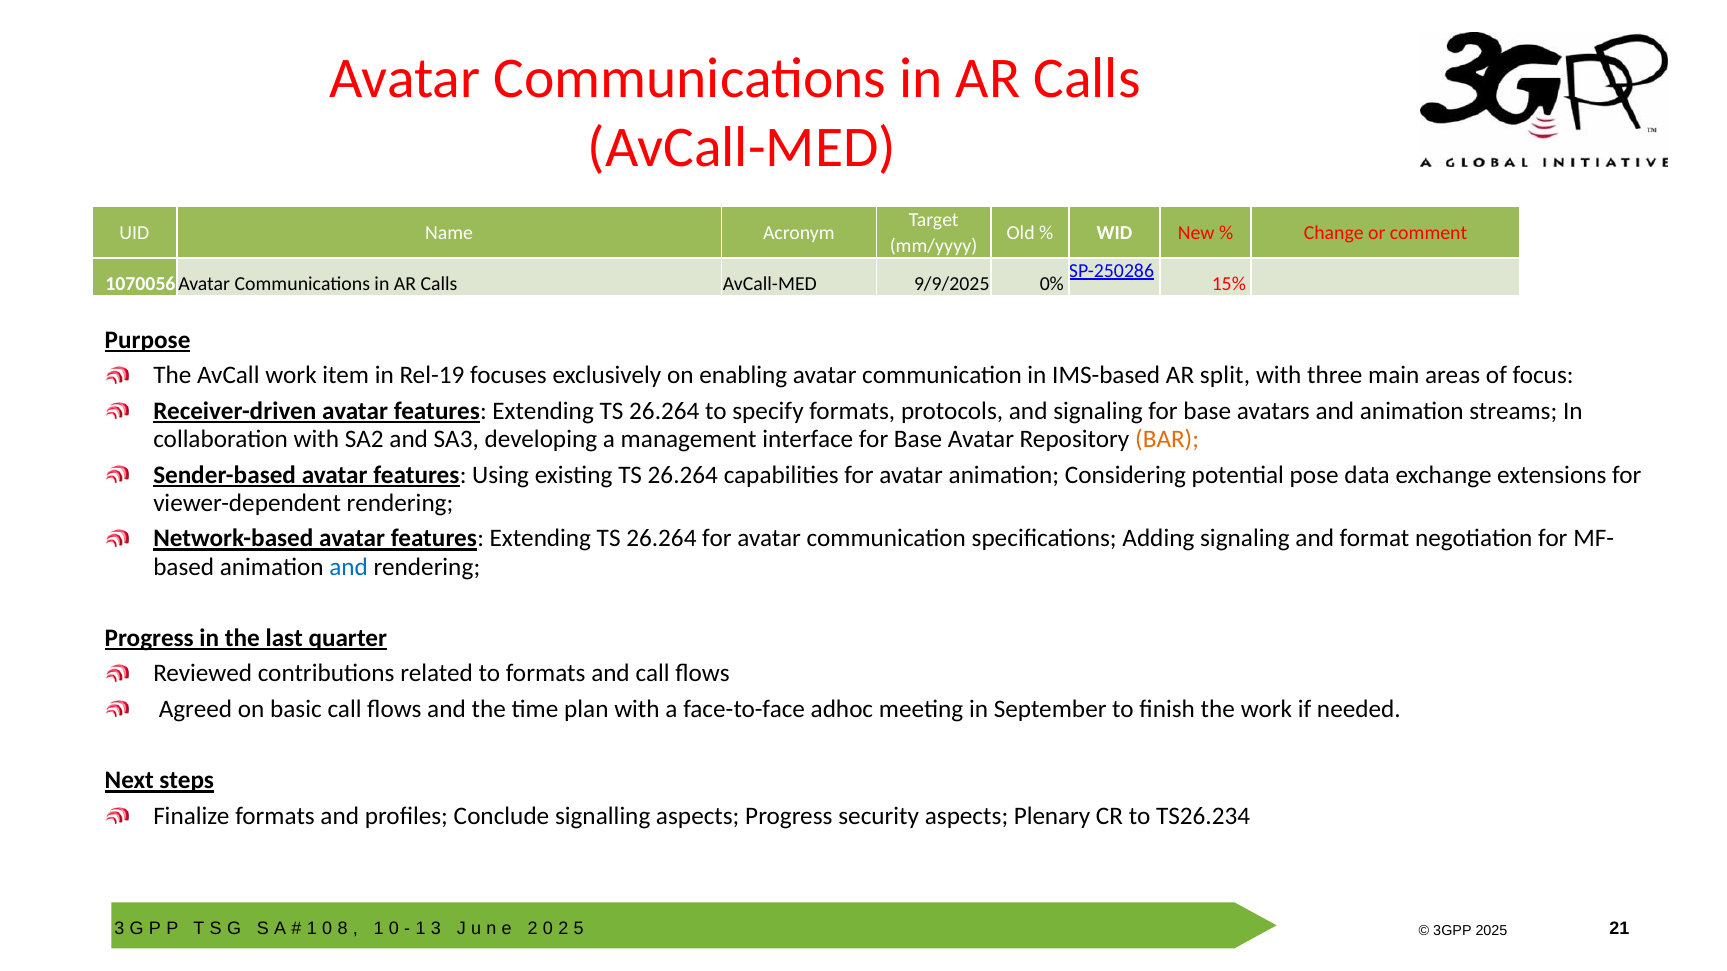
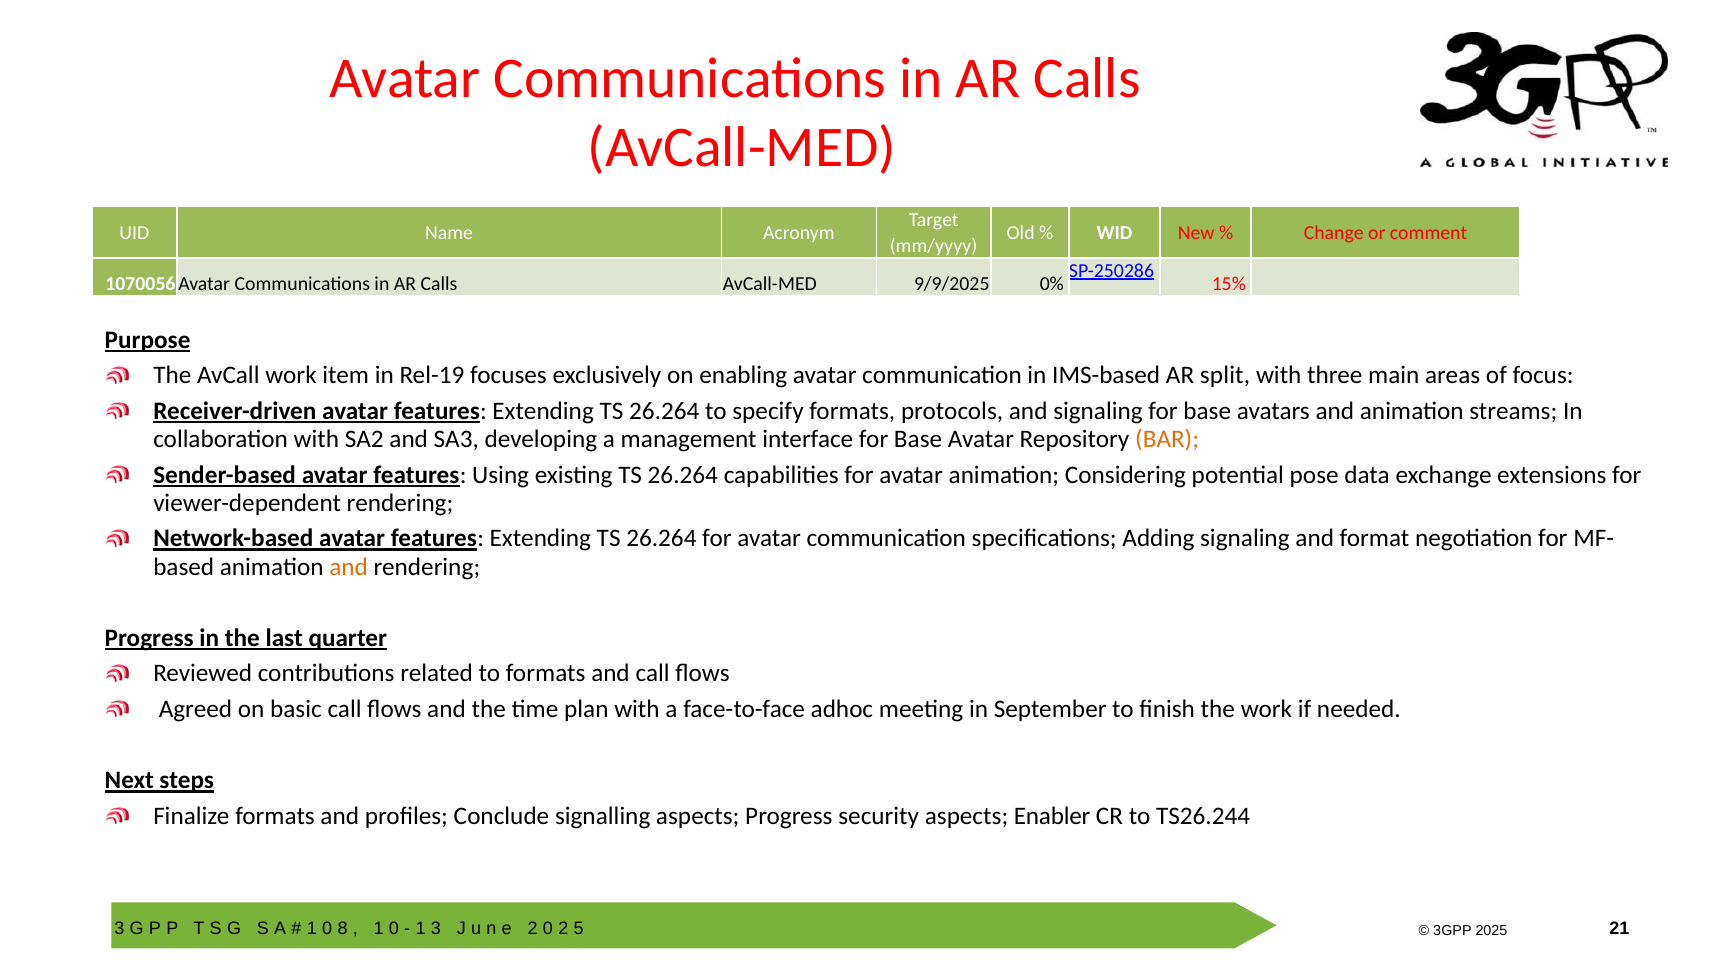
and at (349, 567) colour: blue -> orange
Plenary: Plenary -> Enabler
TS26.234: TS26.234 -> TS26.244
